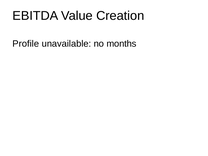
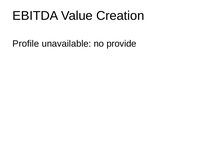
months: months -> provide
